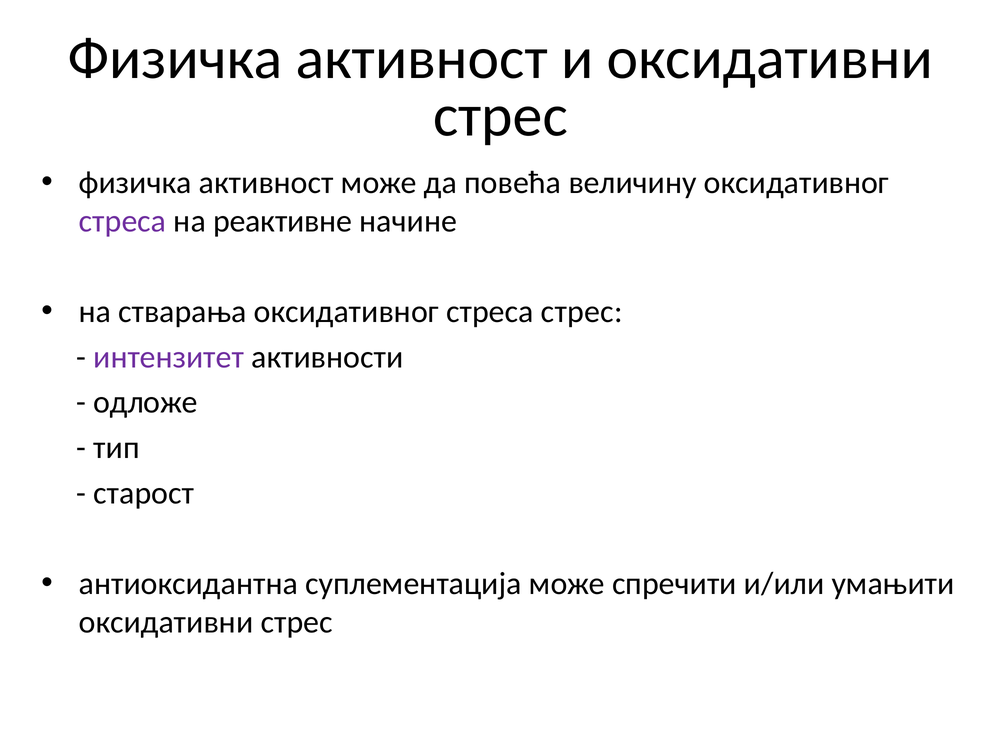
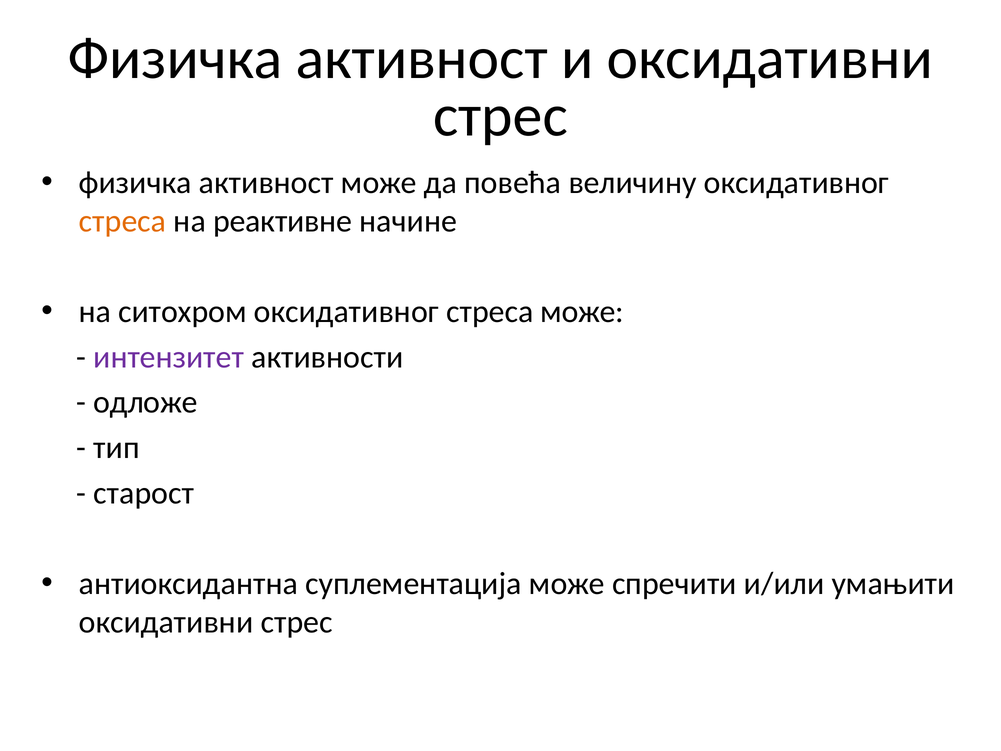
стреса at (123, 221) colour: purple -> orange
стварања: стварања -> ситохром
стреса стрес: стрес -> може
